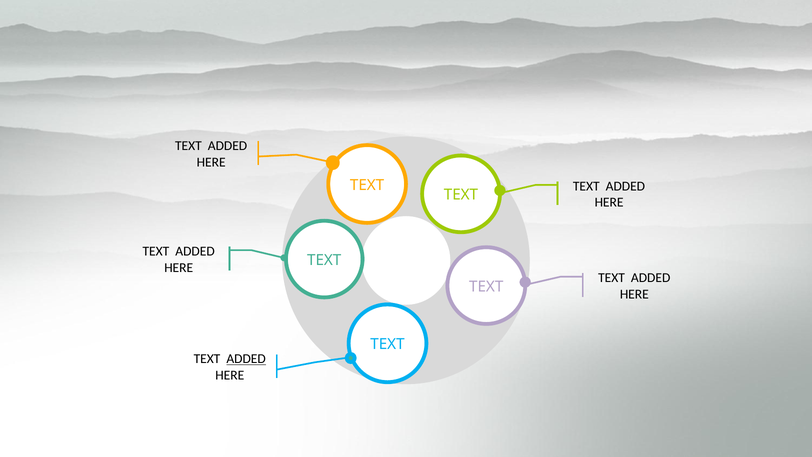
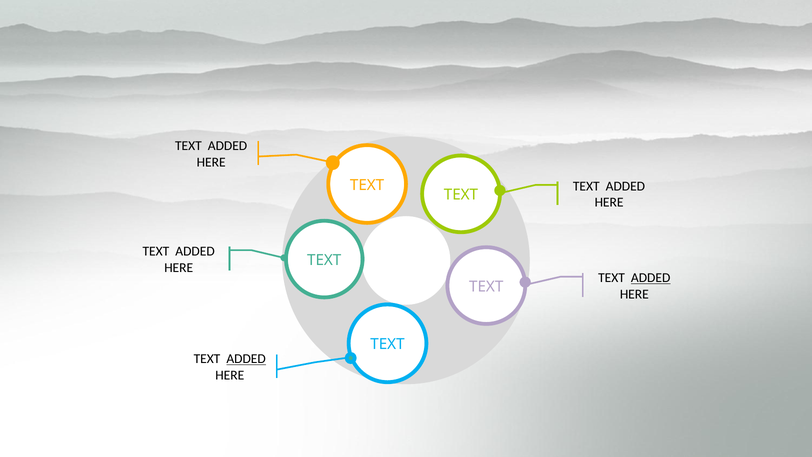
ADDED at (651, 278) underline: none -> present
